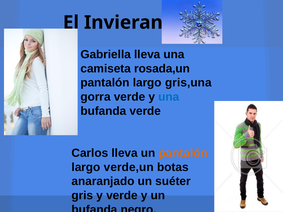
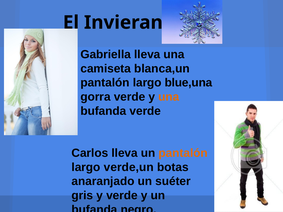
rosada,un: rosada,un -> blanca,un
gris,una: gris,una -> blue,una
una at (169, 97) colour: blue -> orange
